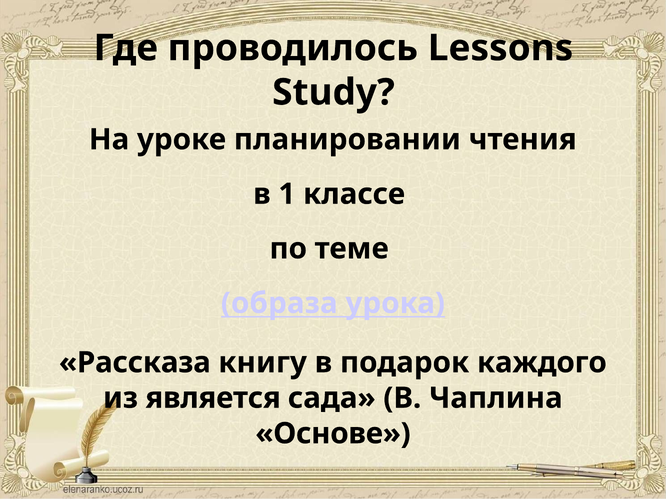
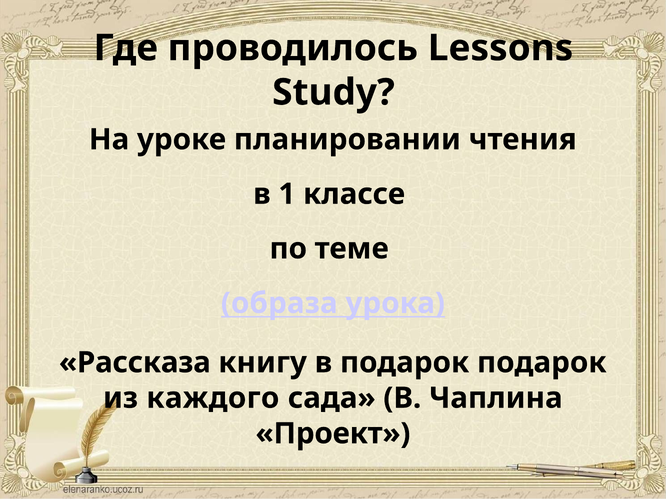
подарок каждого: каждого -> подарок
является: является -> каждого
Основе: Основе -> Проект
